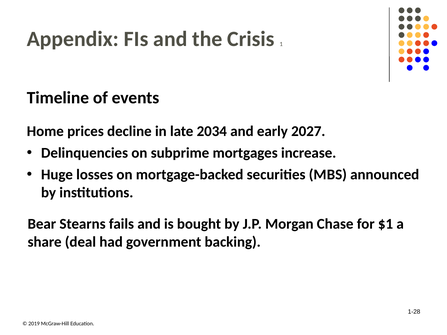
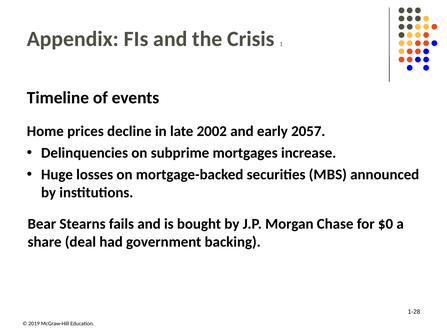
2034: 2034 -> 2002
2027: 2027 -> 2057
$1: $1 -> $0
